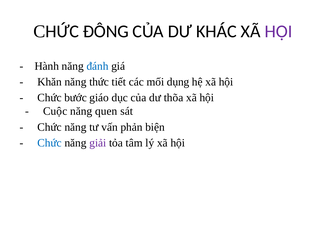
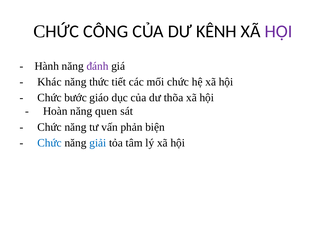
ĐÔNG: ĐÔNG -> CÔNG
KHÁC: KHÁC -> KÊNH
đánh colour: blue -> purple
Khăn: Khăn -> Khác
mối dụng: dụng -> chức
Cuộc: Cuộc -> Hoàn
giải colour: purple -> blue
